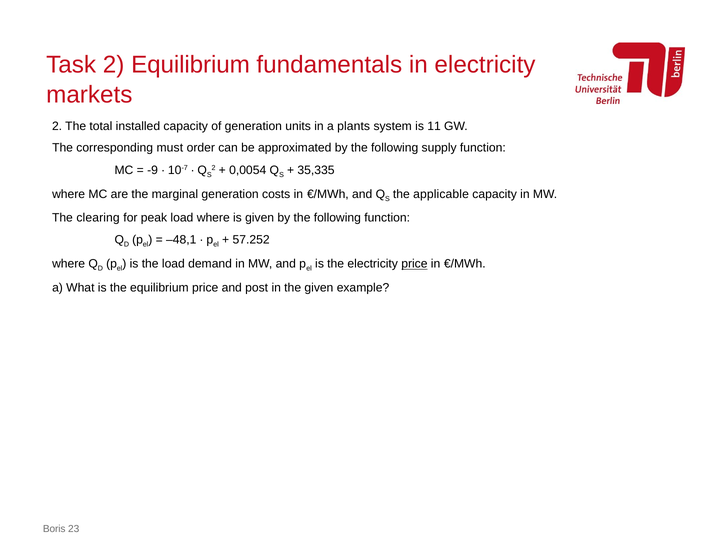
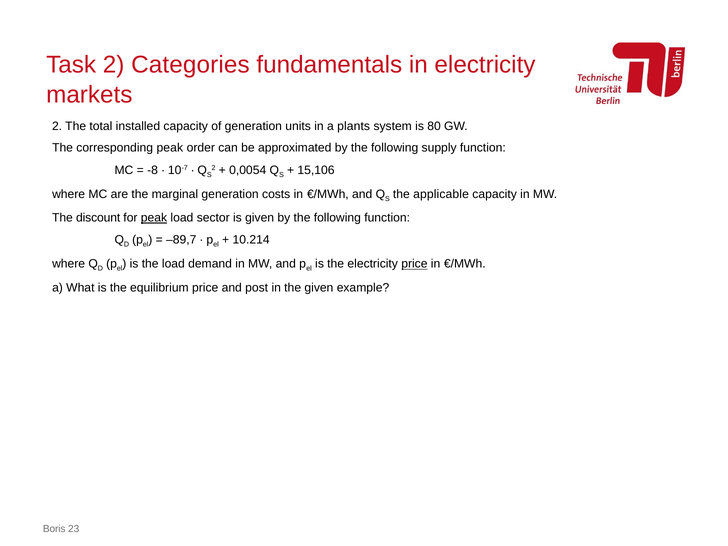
2 Equilibrium: Equilibrium -> Categories
11: 11 -> 80
corresponding must: must -> peak
-9: -9 -> -8
35,335: 35,335 -> 15,106
clearing: clearing -> discount
peak at (154, 218) underline: none -> present
load where: where -> sector
–48,1: –48,1 -> –89,7
57.252: 57.252 -> 10.214
